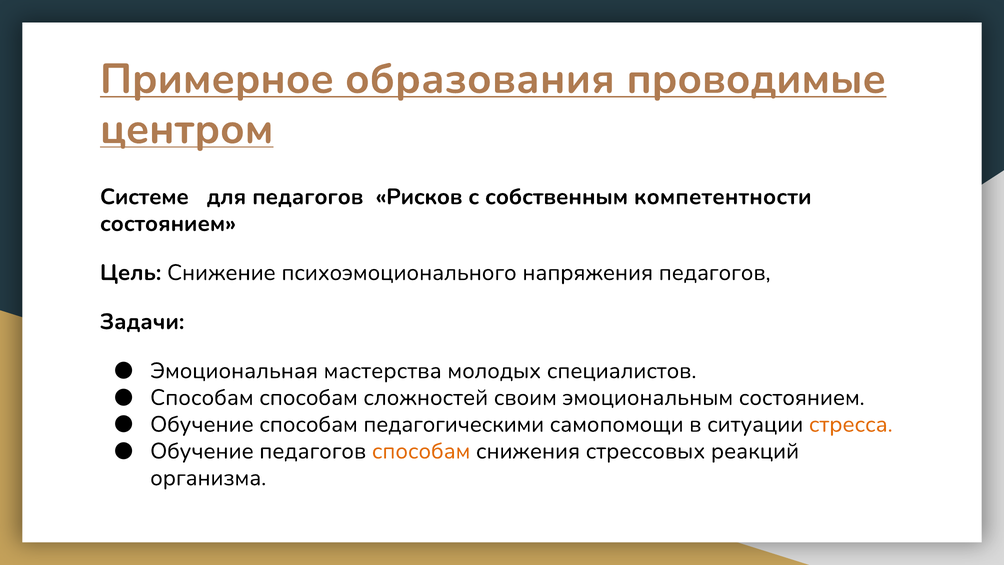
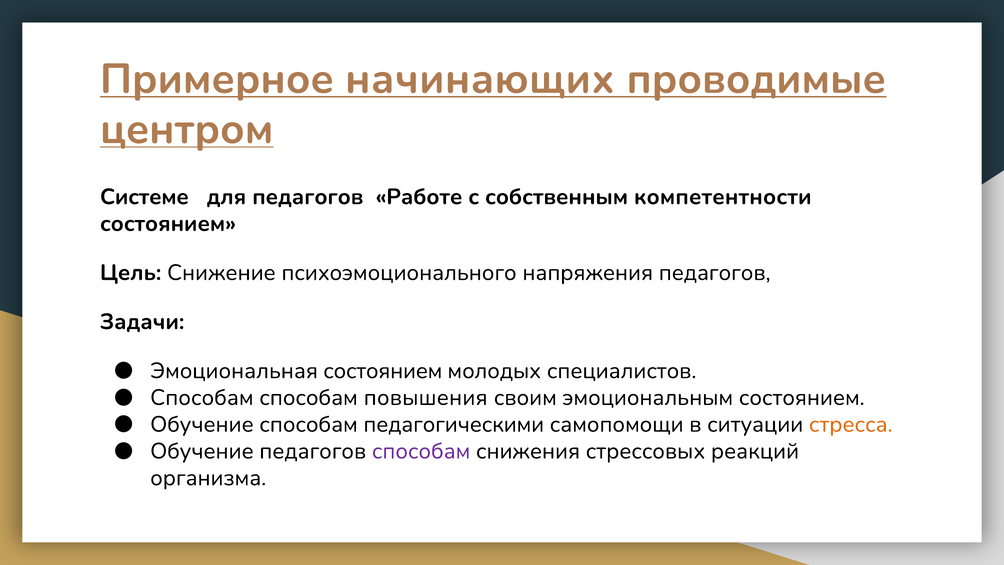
образования: образования -> начинающих
Рисков: Рисков -> Работе
Эмоциональная мастерства: мастерства -> состоянием
сложностей: сложностей -> повышения
способам at (421, 451) colour: orange -> purple
